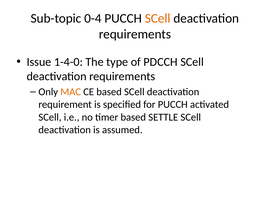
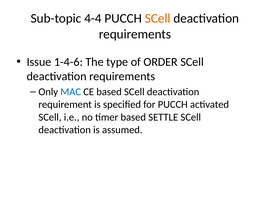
0-4: 0-4 -> 4-4
1-4-0: 1-4-0 -> 1-4-6
PDCCH: PDCCH -> ORDER
MAC colour: orange -> blue
